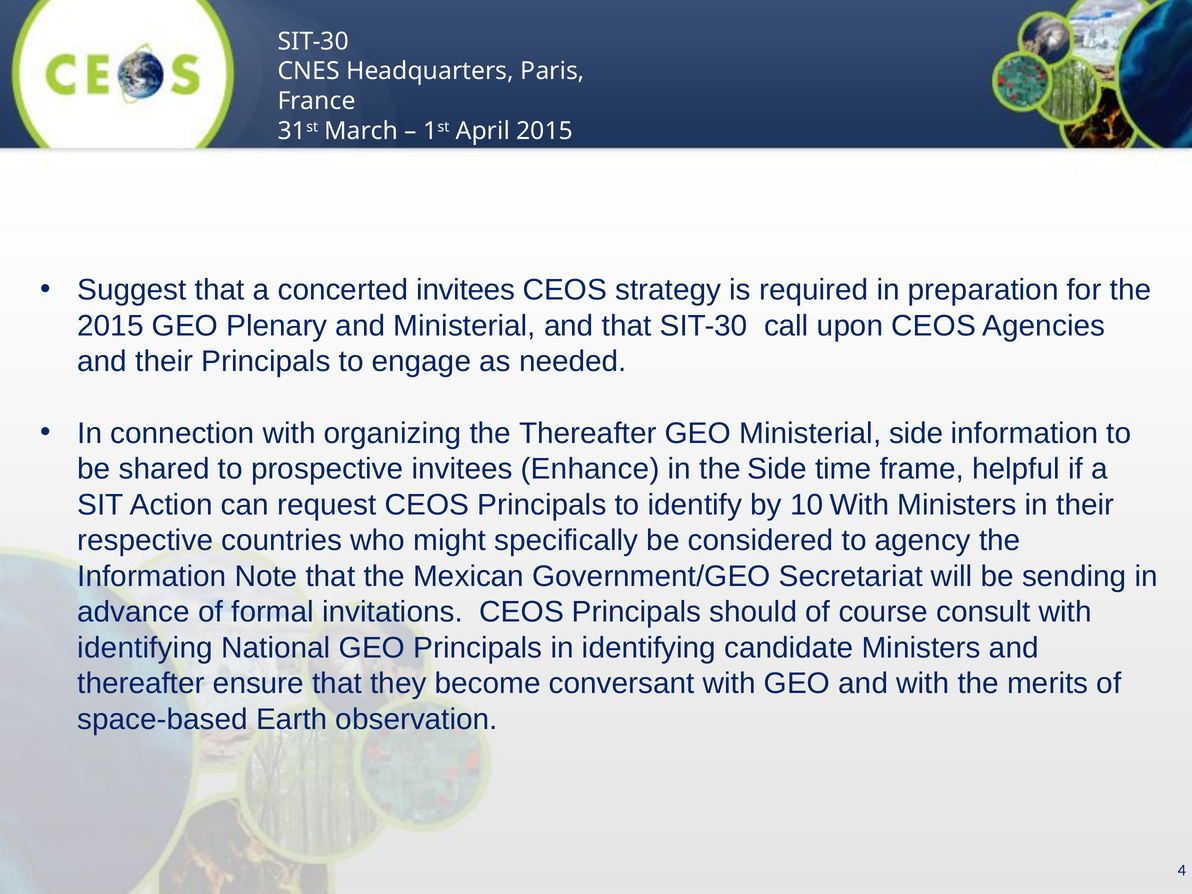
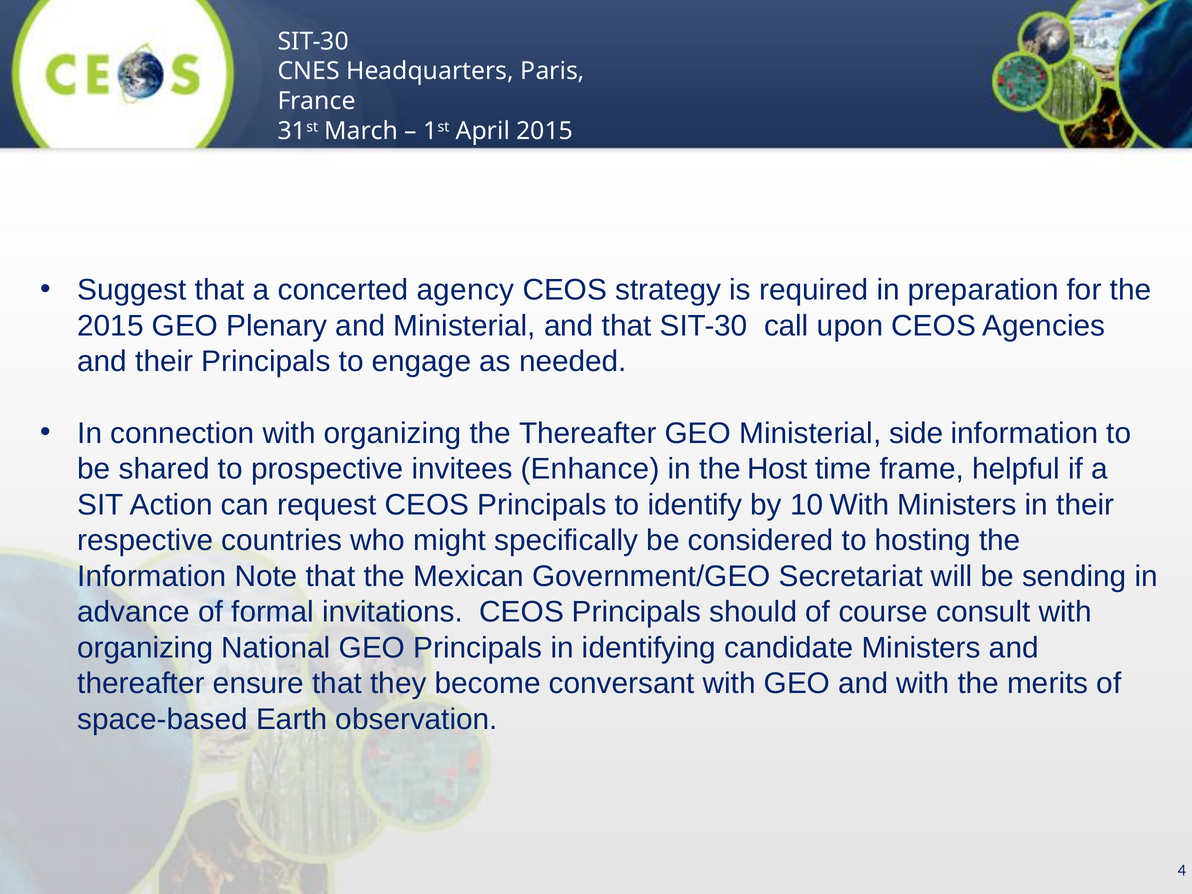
concerted invitees: invitees -> agency
the Side: Side -> Host
agency: agency -> hosting
identifying at (145, 648): identifying -> organizing
